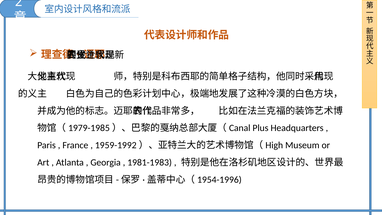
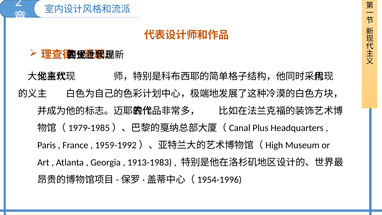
1981-1983: 1981-1983 -> 1913-1983
